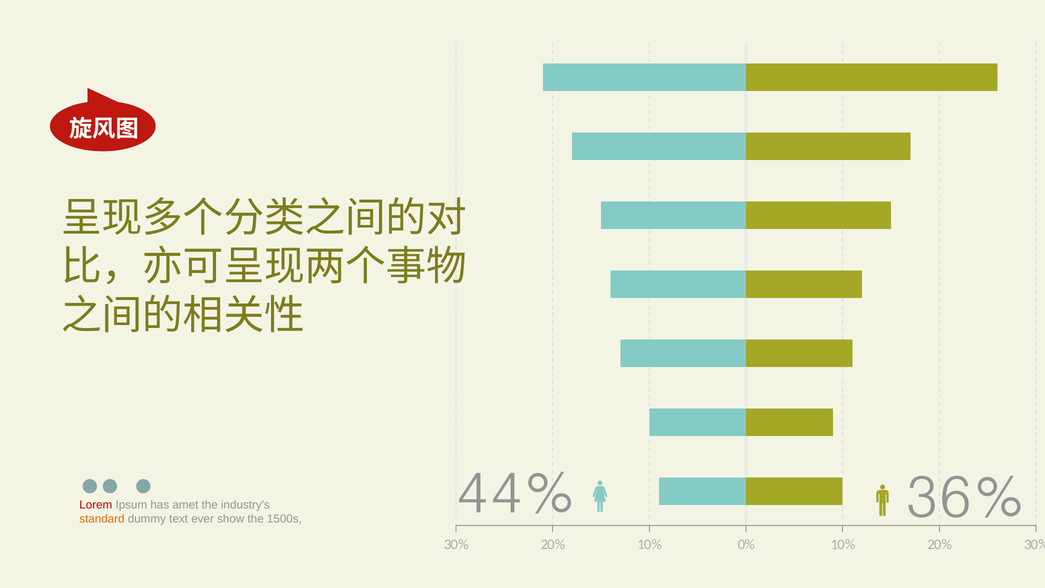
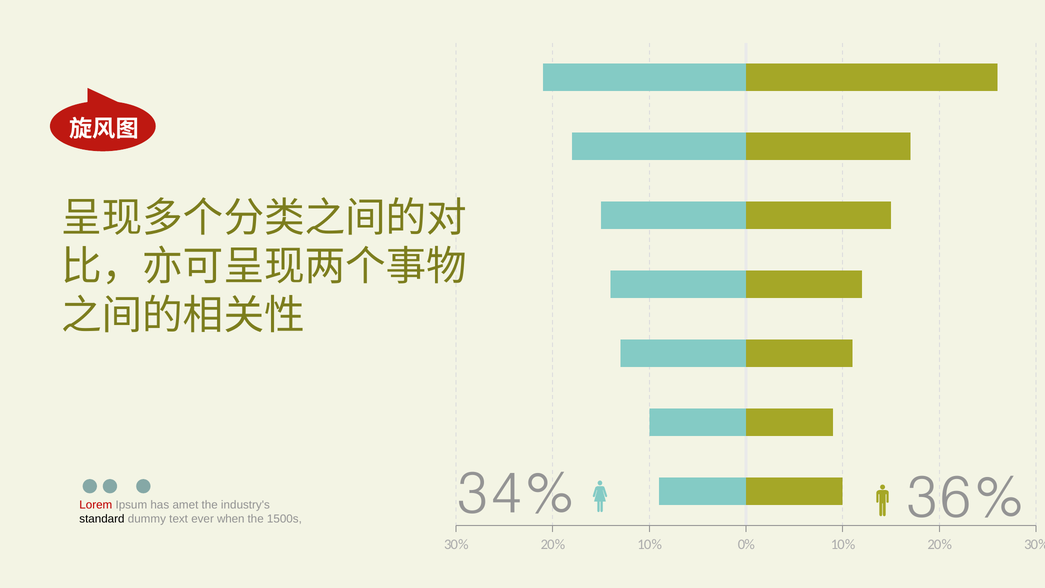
44%: 44% -> 34%
standard colour: orange -> black
show: show -> when
